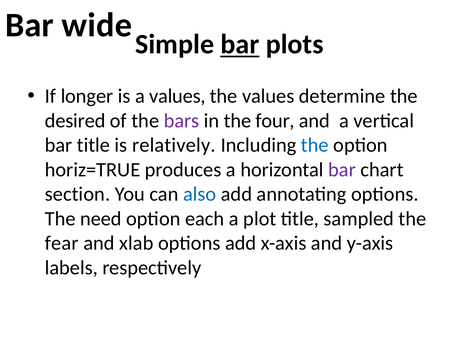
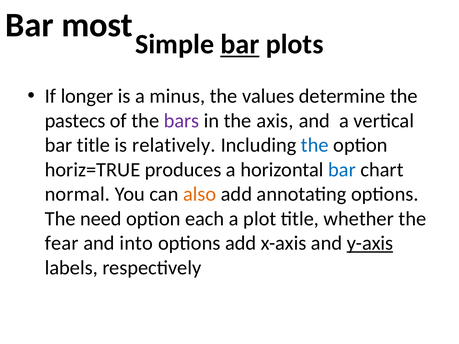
wide: wide -> most
a values: values -> minus
desired: desired -> pastecs
four: four -> axis
bar at (342, 170) colour: purple -> blue
section: section -> normal
also colour: blue -> orange
sampled: sampled -> whether
xlab: xlab -> into
y-axis underline: none -> present
